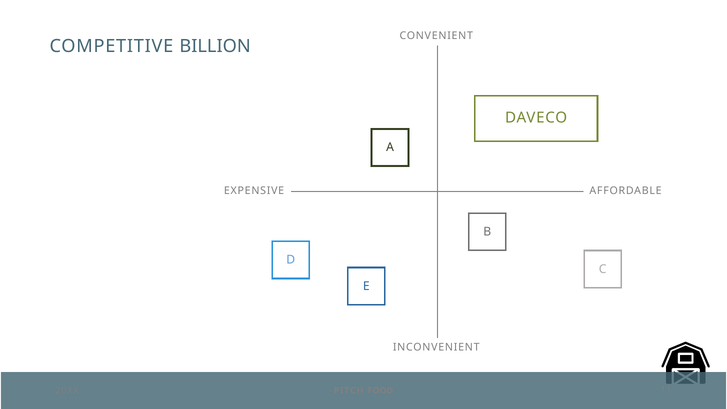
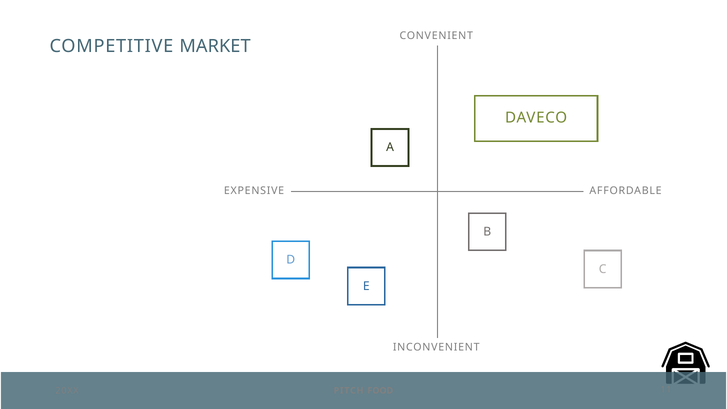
BILLION: BILLION -> MARKET
